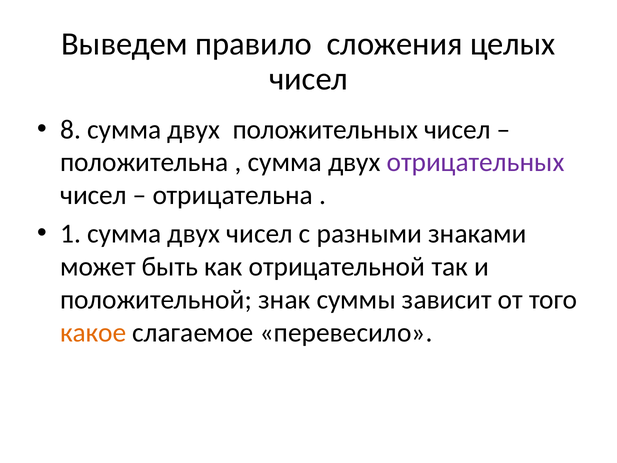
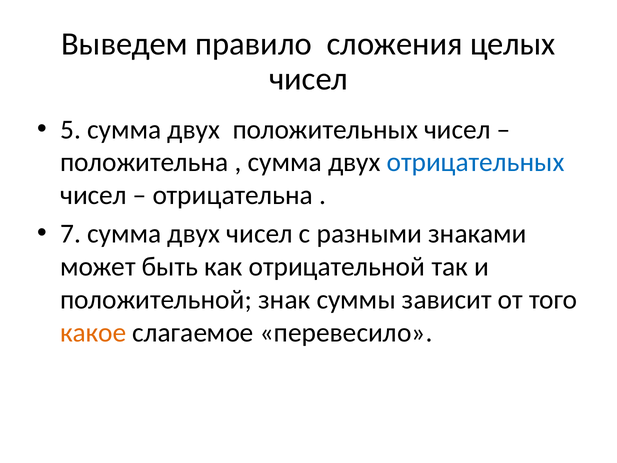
8: 8 -> 5
отрицательных colour: purple -> blue
1: 1 -> 7
